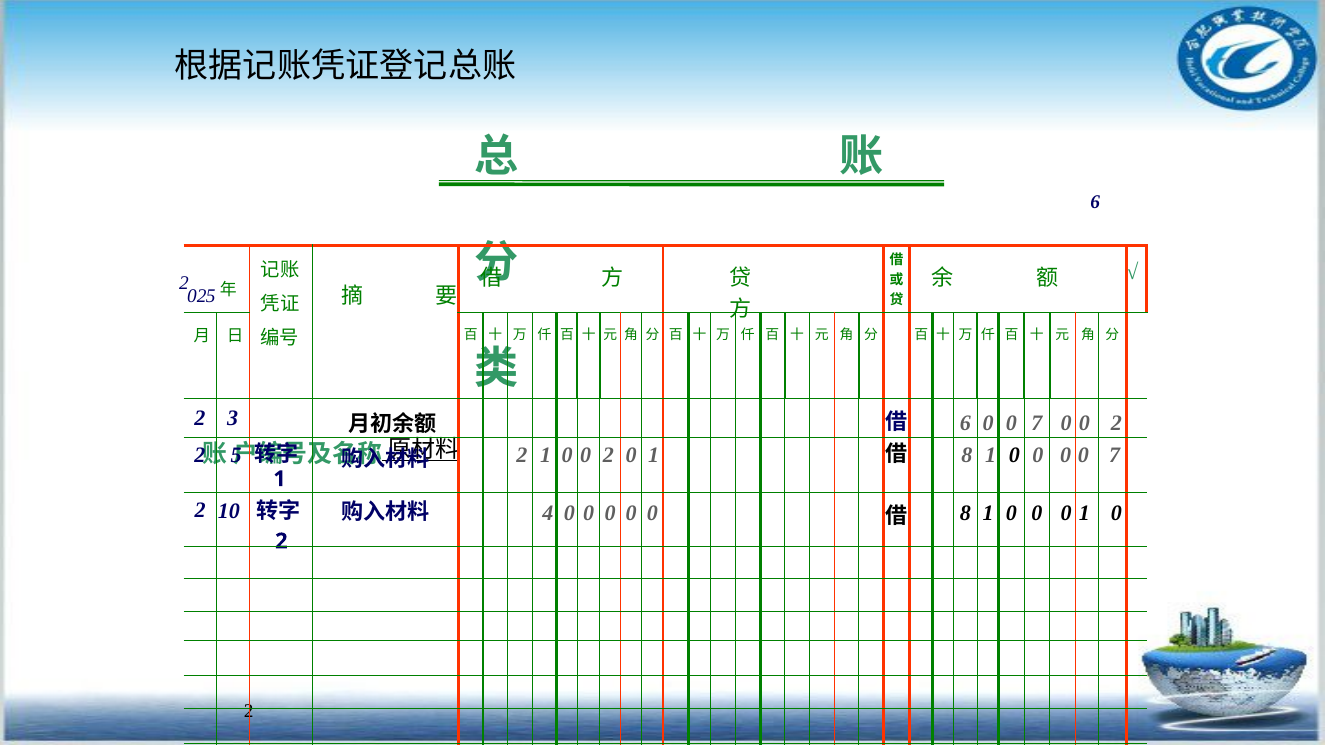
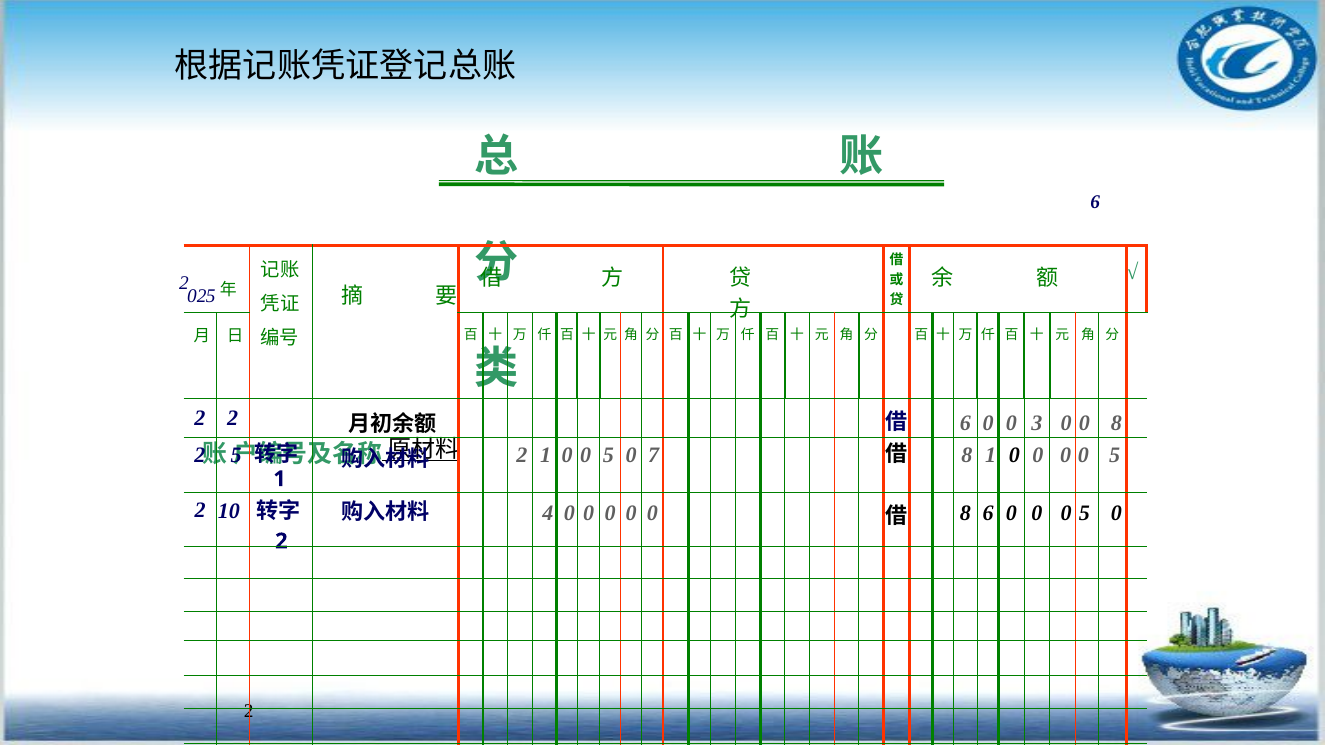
2 3: 3 -> 2
6 0 0 7: 7 -> 3
2 at (1117, 423): 2 -> 8
1 0 0 2: 2 -> 5
1 at (654, 456): 1 -> 7
7 at (1115, 456): 7 -> 5
1 at (988, 513): 1 -> 6
1 at (1084, 513): 1 -> 5
